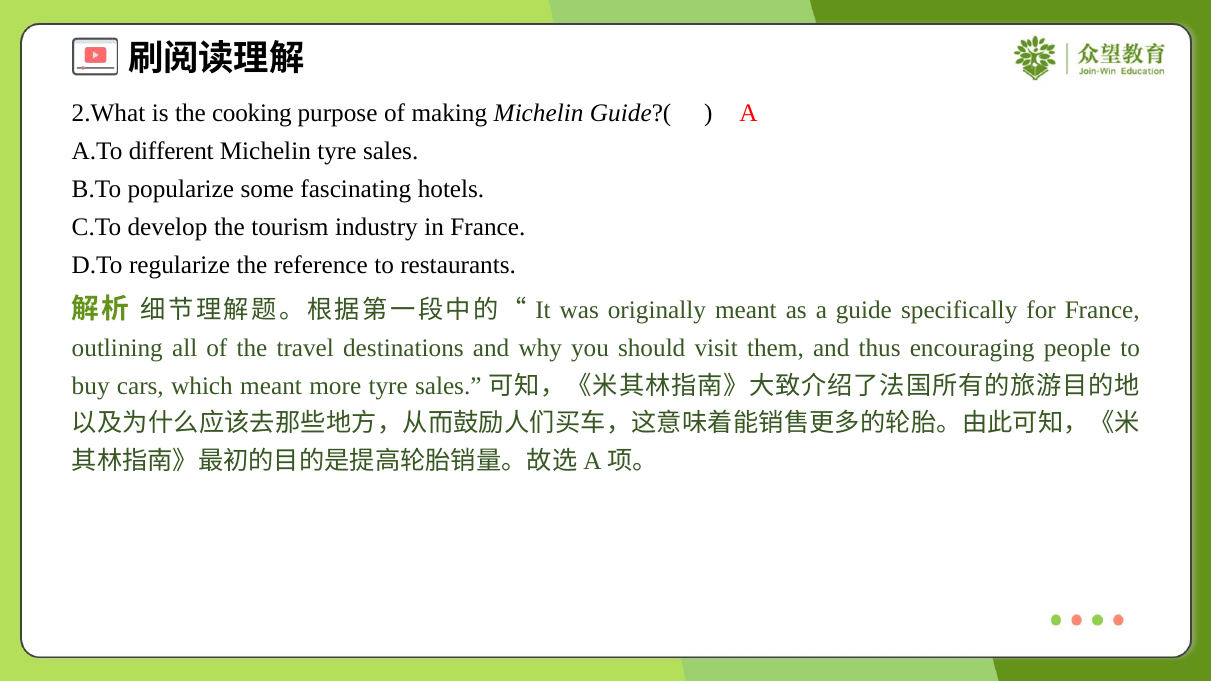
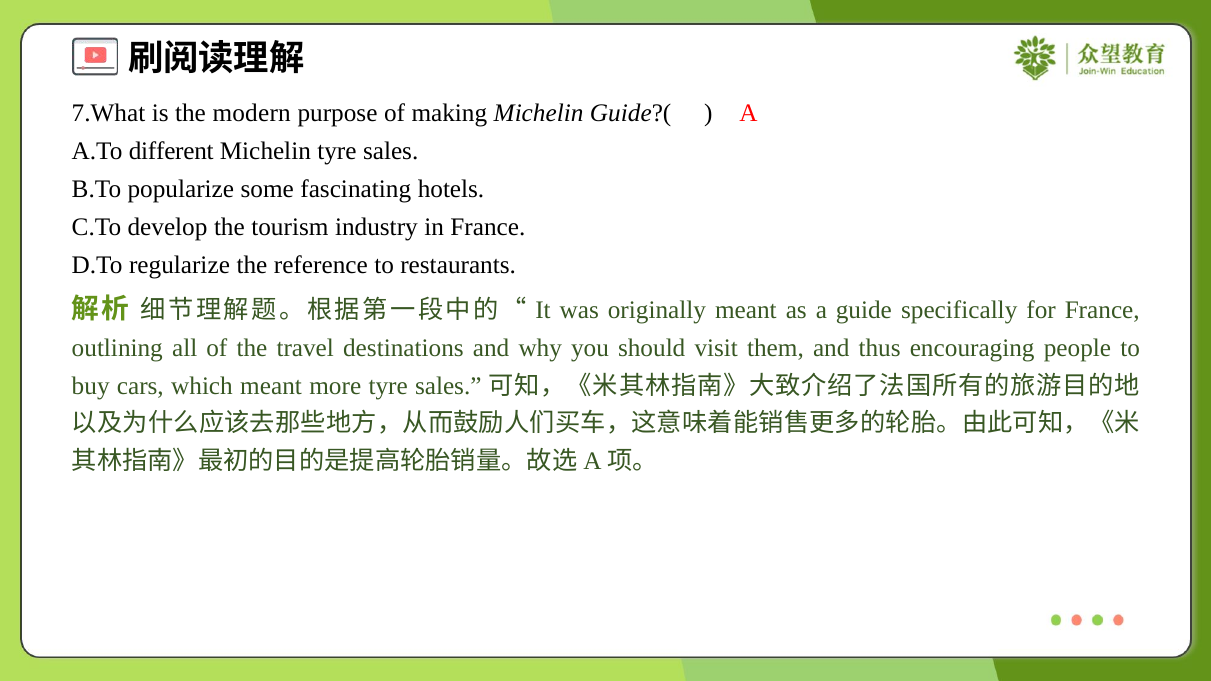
2.What: 2.What -> 7.What
cooking: cooking -> modern
